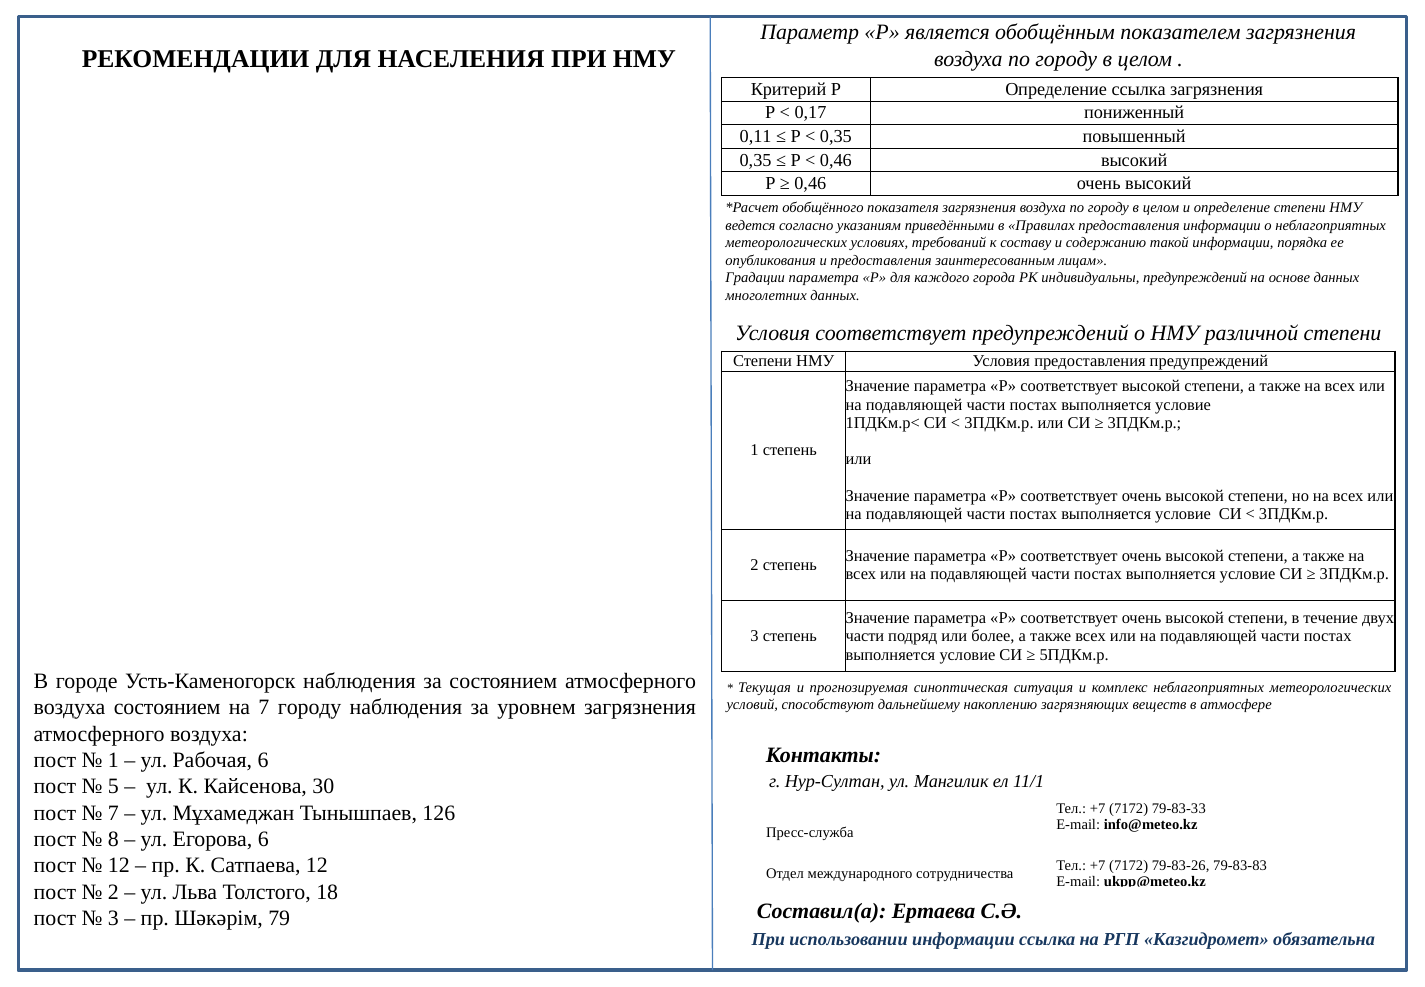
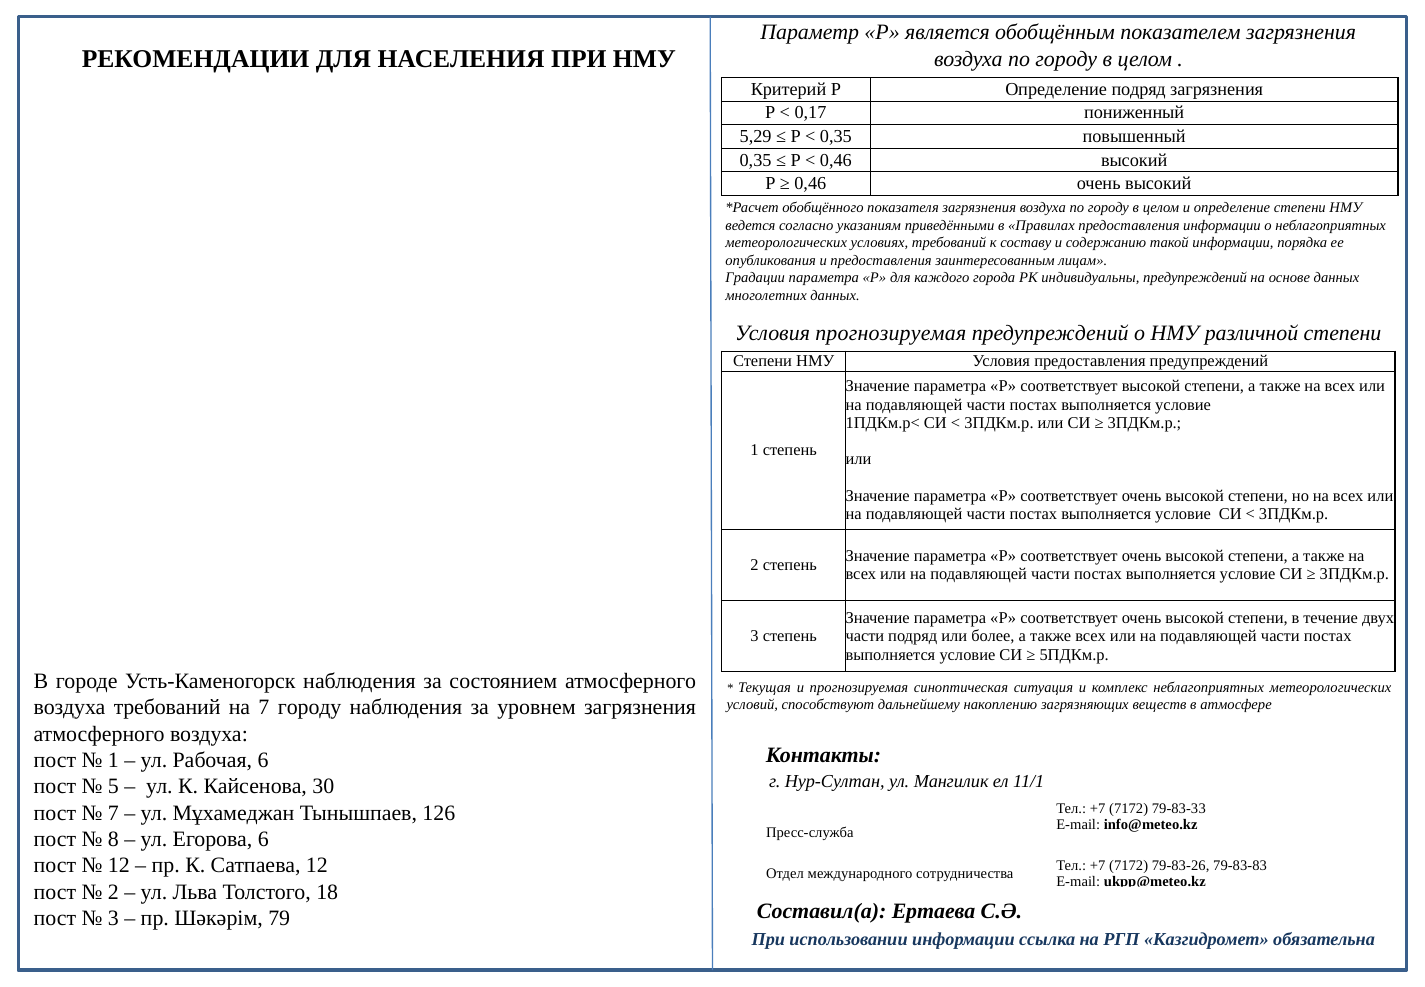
Определение ссылка: ссылка -> подряд
0,11: 0,11 -> 5,29
Условия соответствует: соответствует -> прогнозируемая
воздуха состоянием: состоянием -> требований
